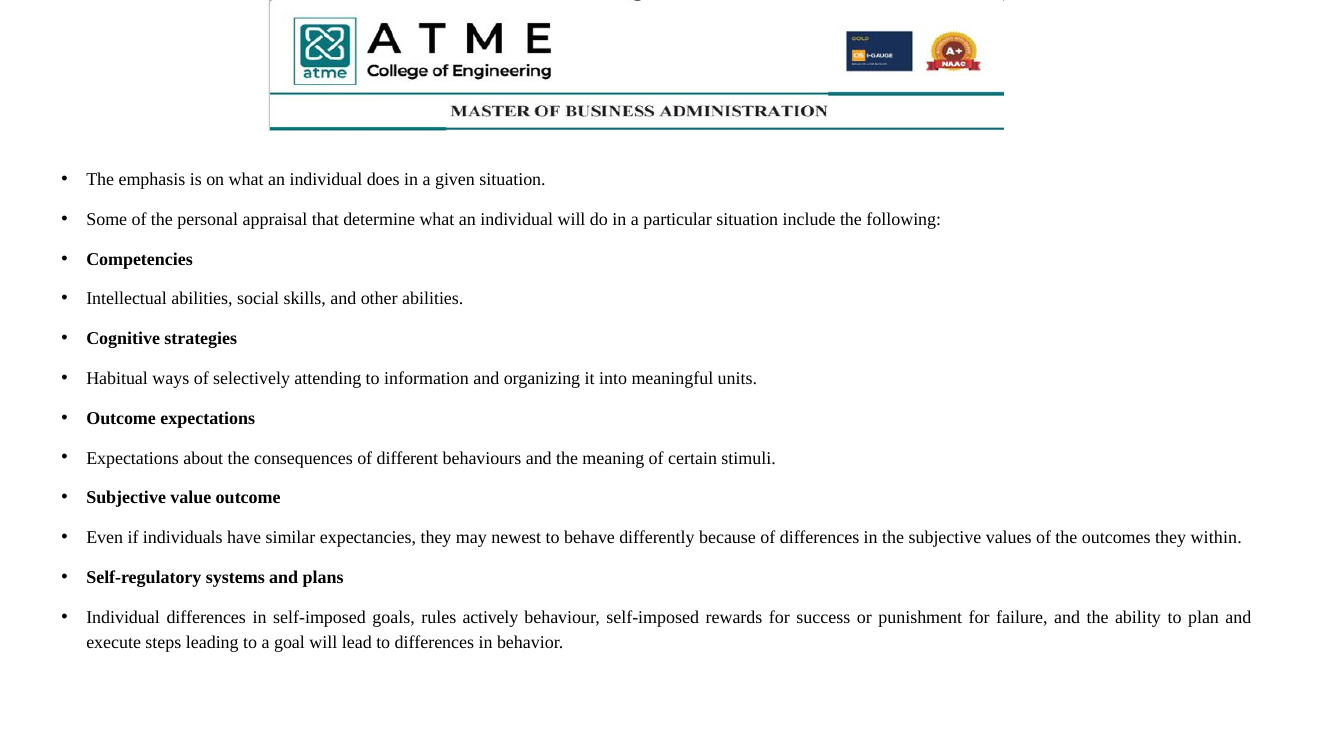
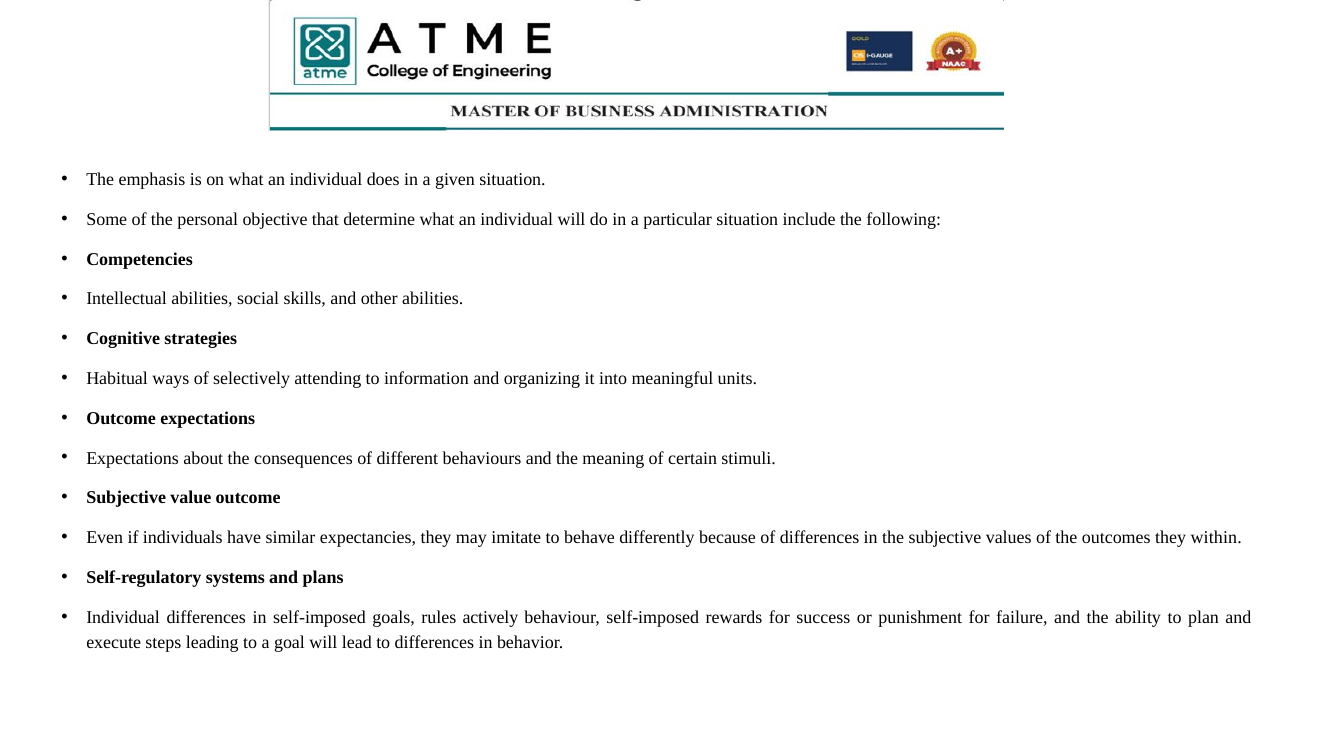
appraisal: appraisal -> objective
newest: newest -> imitate
